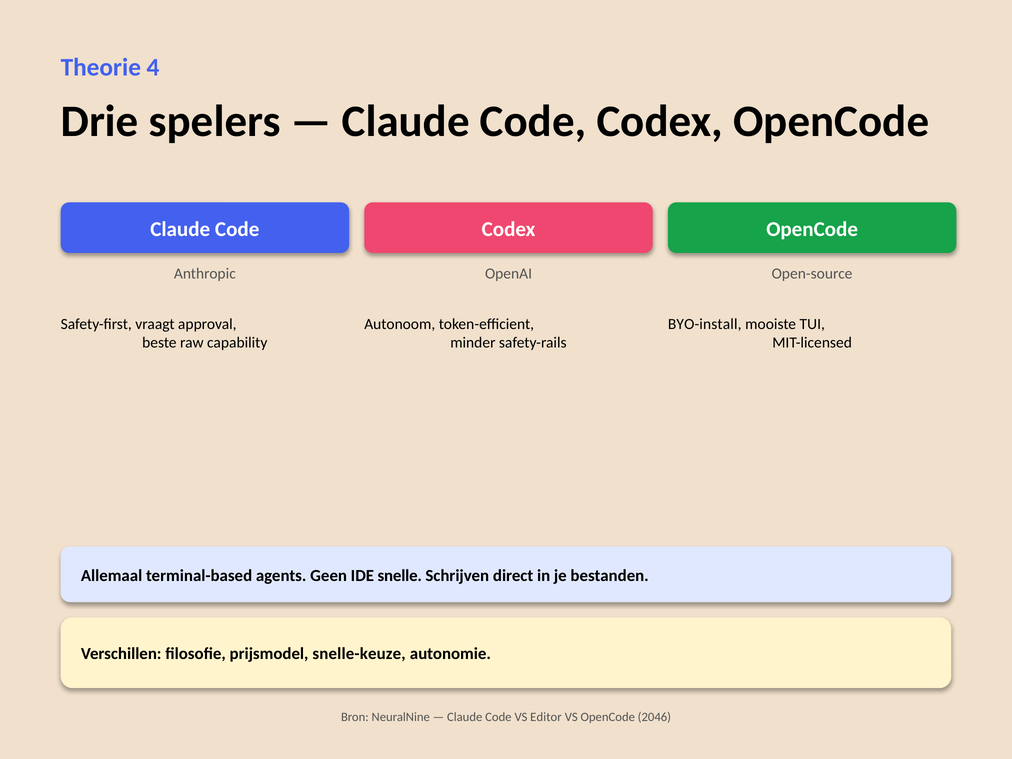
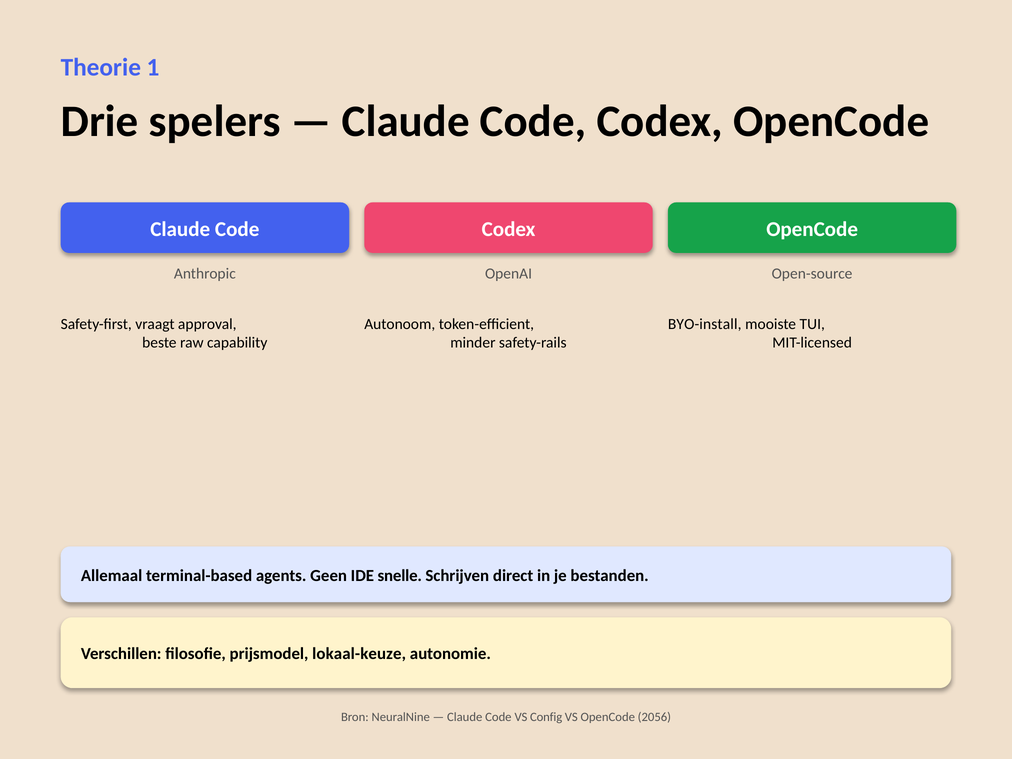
4: 4 -> 1
snelle-keuze: snelle-keuze -> lokaal-keuze
Editor: Editor -> Config
2046: 2046 -> 2056
